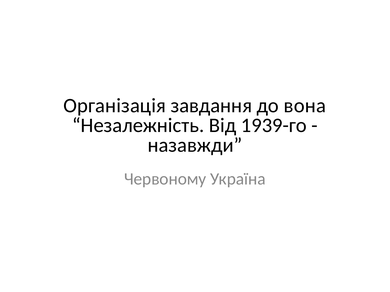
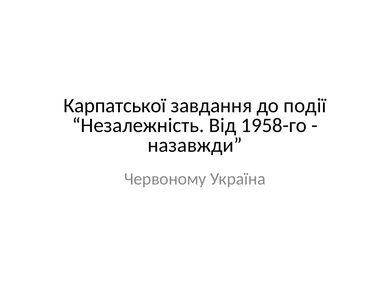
Організація: Організація -> Карпатської
вона: вона -> події
1939-го: 1939-го -> 1958-го
